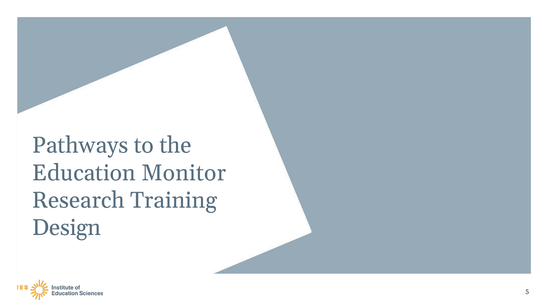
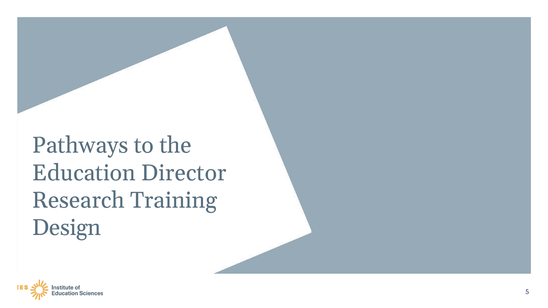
Monitor: Monitor -> Director
